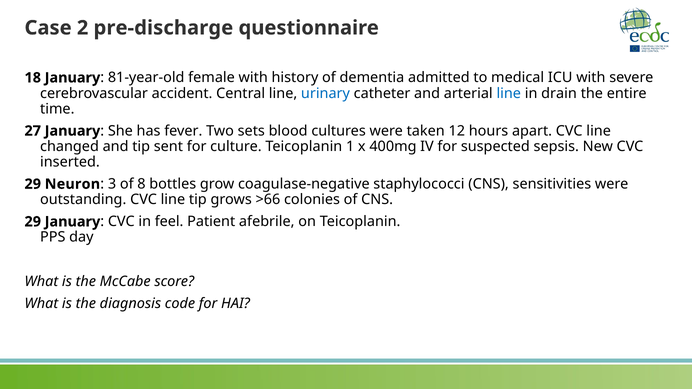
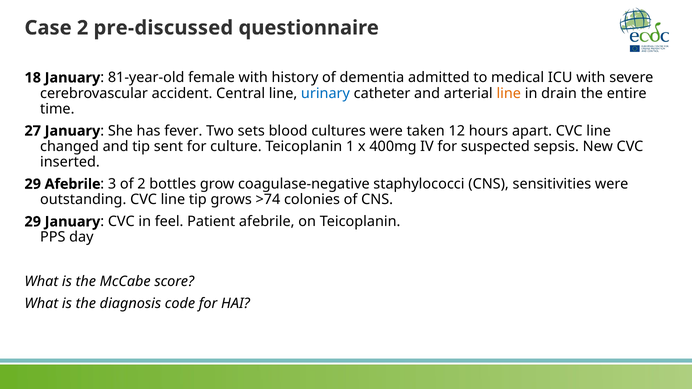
pre-discharge: pre-discharge -> pre-discussed
line at (509, 93) colour: blue -> orange
29 Neuron: Neuron -> Afebrile
of 8: 8 -> 2
>66: >66 -> >74
